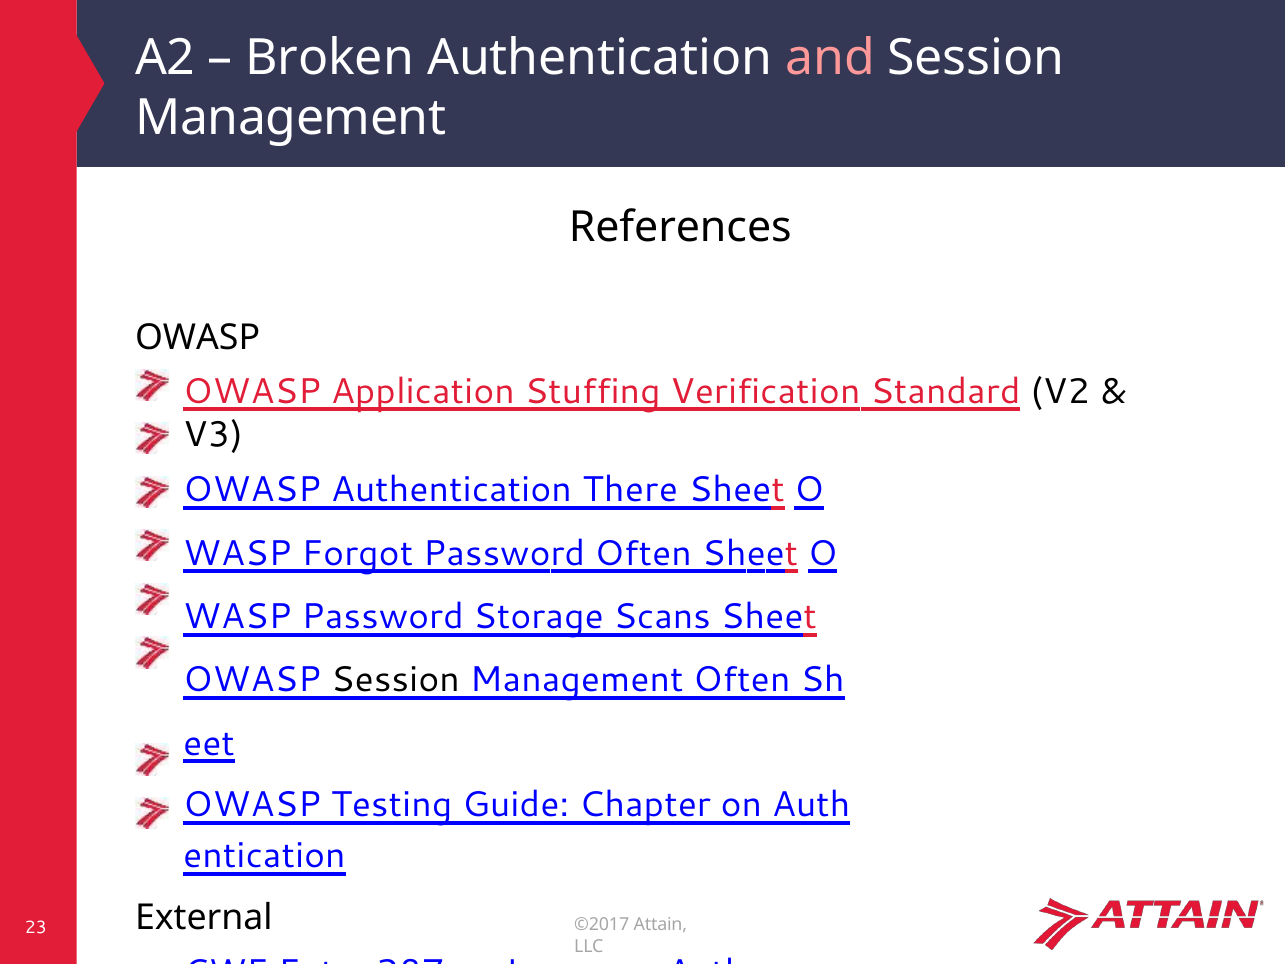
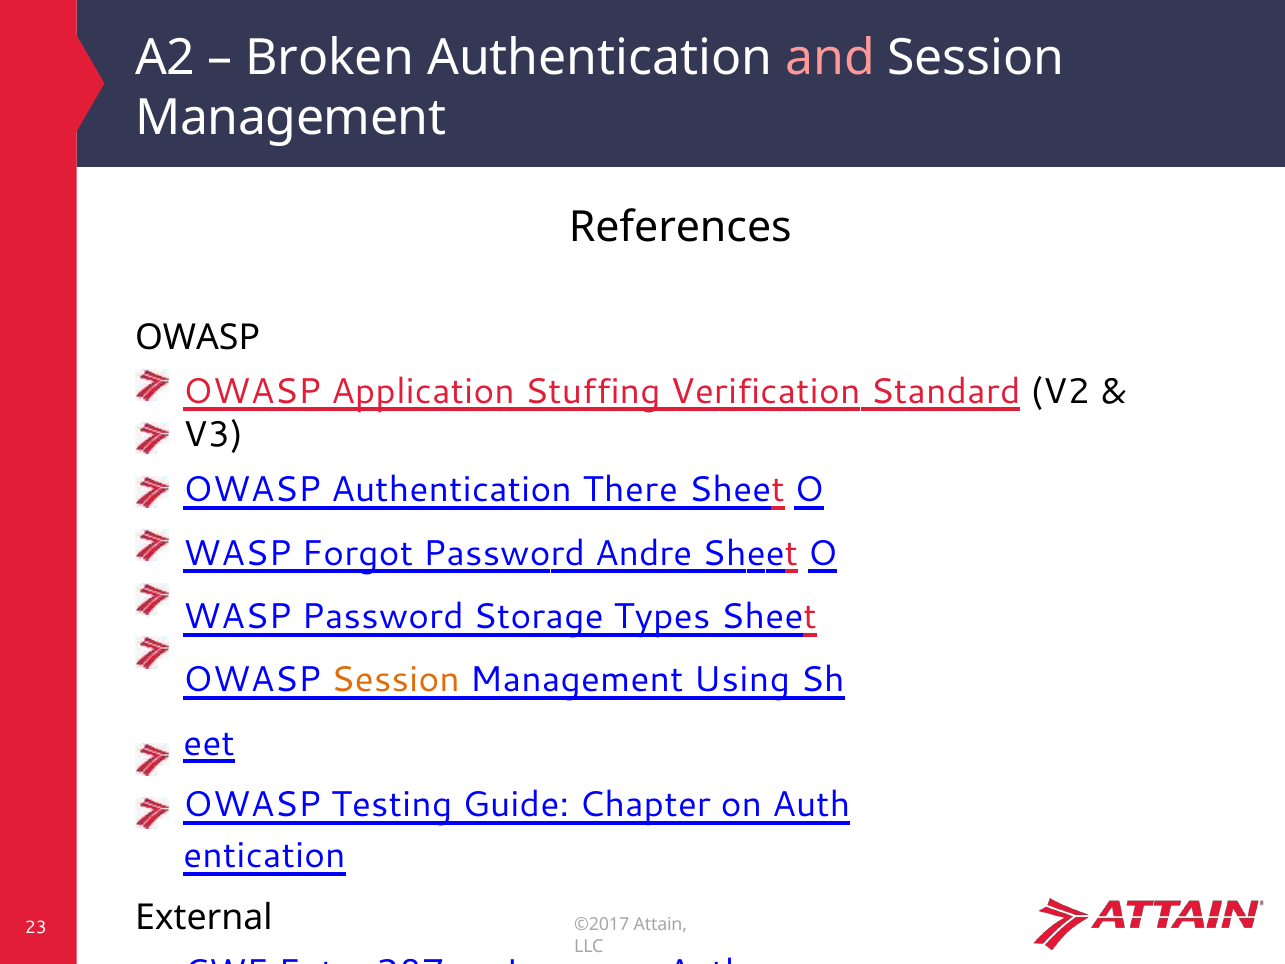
Password Often: Often -> Andre
Scans: Scans -> Types
Session at (395, 680) colour: black -> orange
Management Often: Often -> Using
